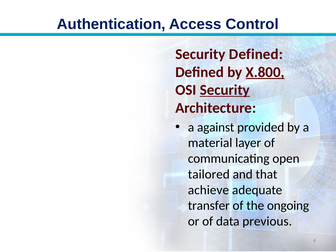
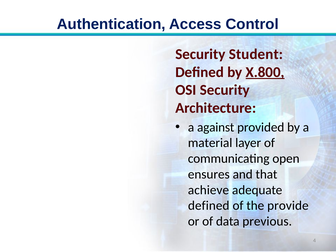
Security Defined: Defined -> Student
Security at (225, 90) underline: present -> none
tailored: tailored -> ensures
transfer at (209, 206): transfer -> defined
ongoing: ongoing -> provide
